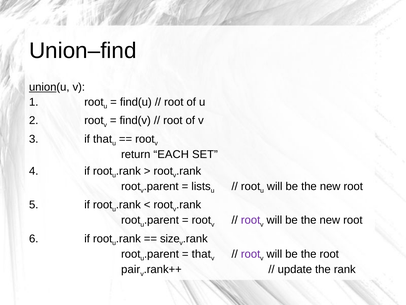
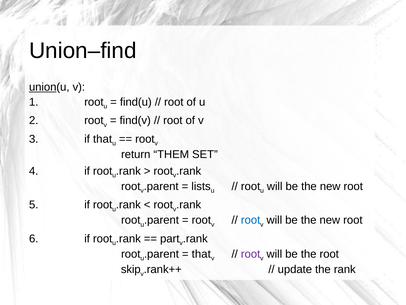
EACH: EACH -> THEM
root at (251, 220) colour: purple -> blue
size: size -> part
pair: pair -> skip
